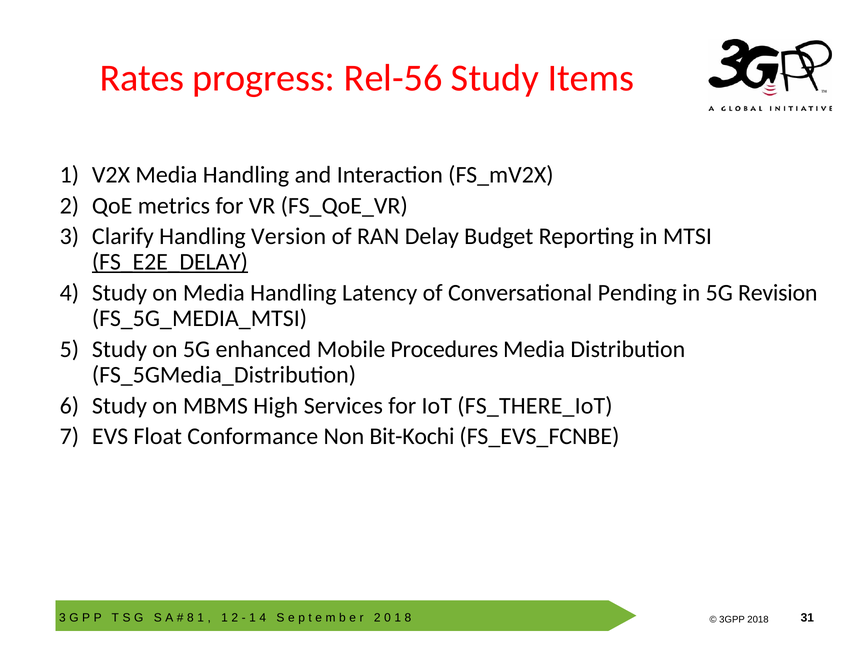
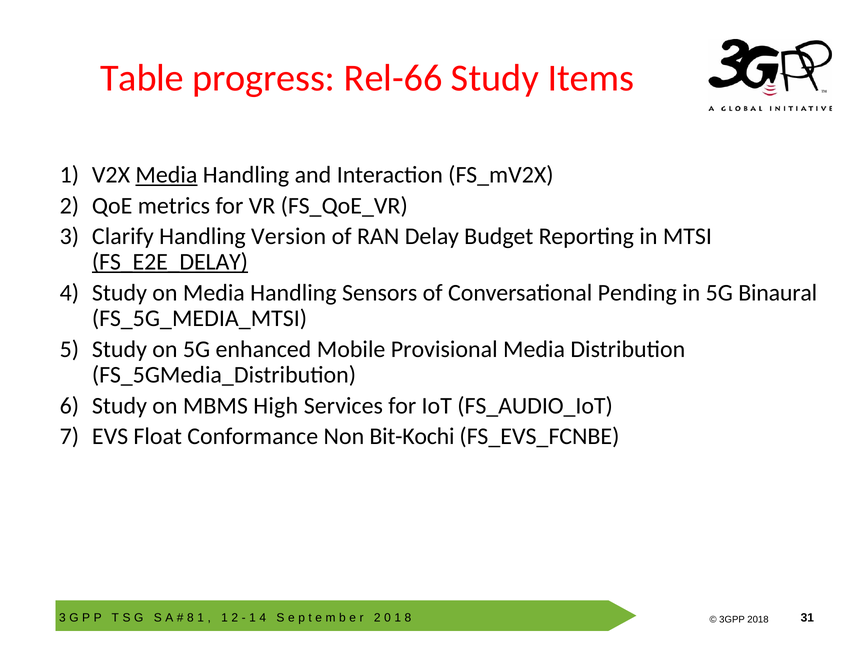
Rates: Rates -> Table
Rel-56: Rel-56 -> Rel-66
Media at (166, 175) underline: none -> present
Latency: Latency -> Sensors
Revision: Revision -> Binaural
Procedures: Procedures -> Provisional
FS_THERE_IoT: FS_THERE_IoT -> FS_AUDIO_IoT
